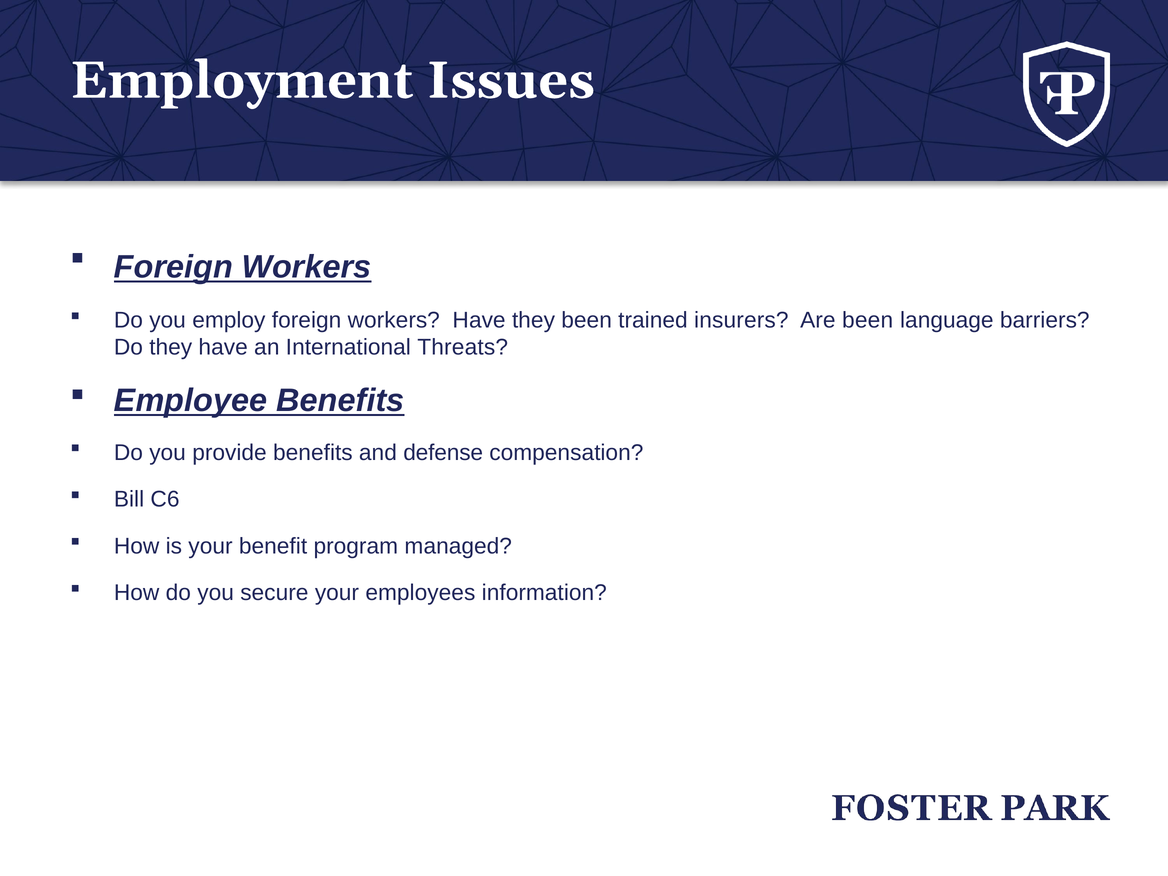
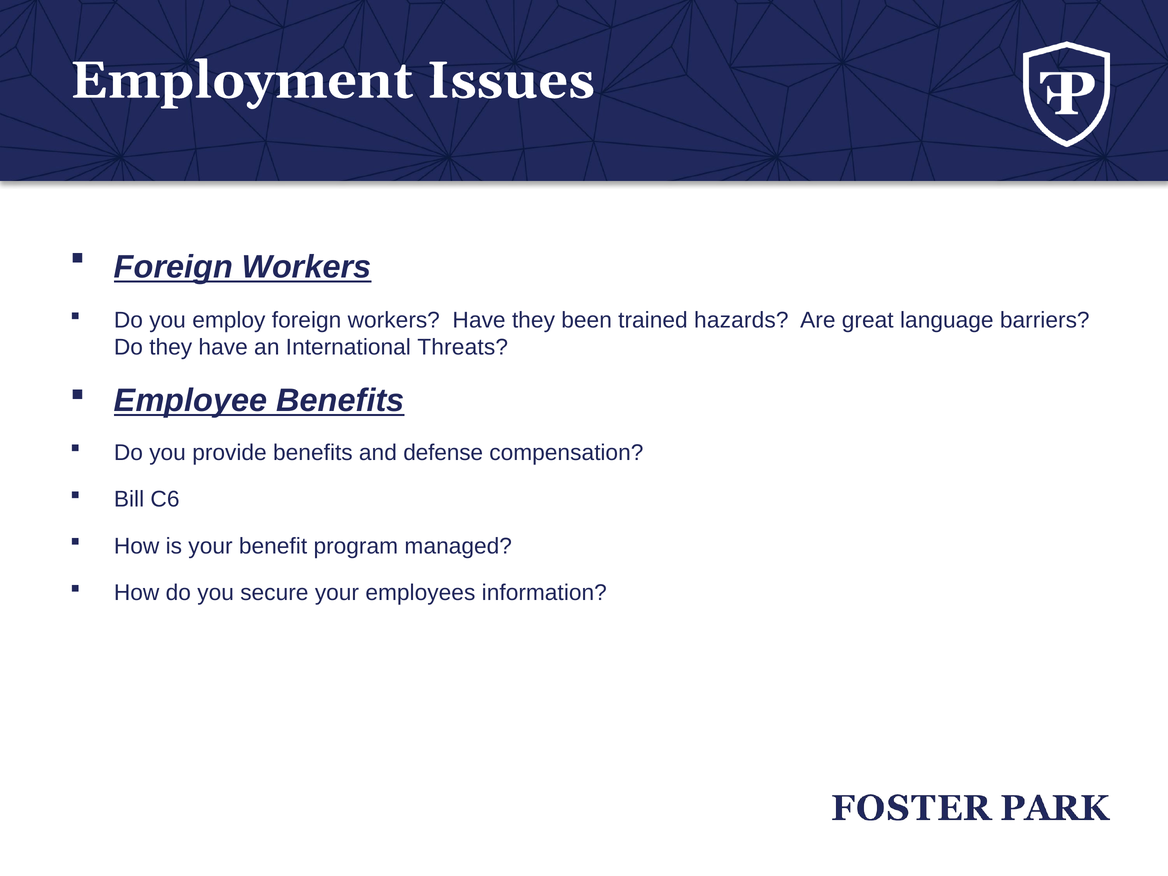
insurers: insurers -> hazards
Are been: been -> great
